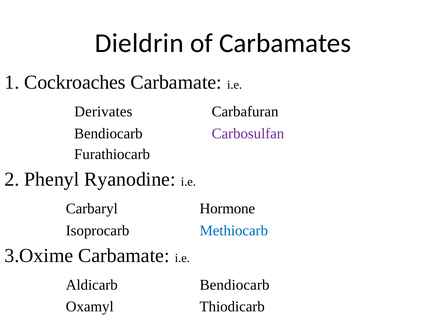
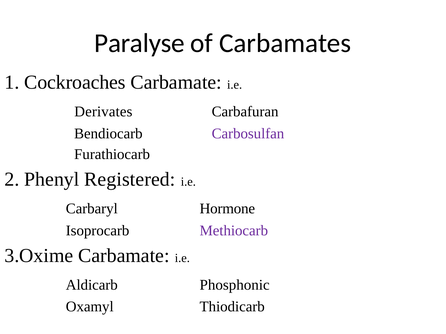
Dieldrin: Dieldrin -> Paralyse
Ryanodine: Ryanodine -> Registered
Methiocarb colour: blue -> purple
Aldicarb Bendiocarb: Bendiocarb -> Phosphonic
